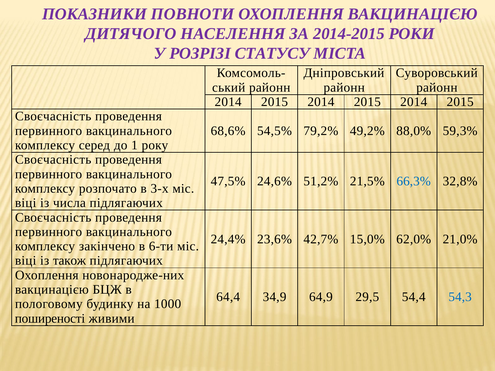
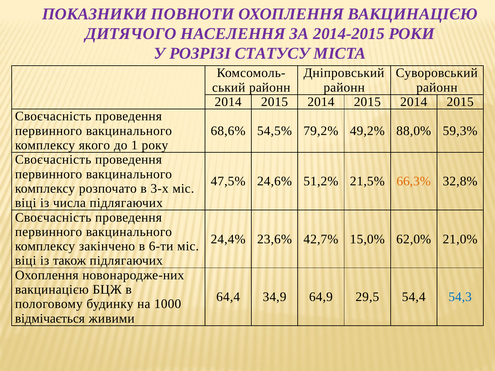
серед: серед -> якого
66,3% colour: blue -> orange
поширеності: поширеності -> відмічається
